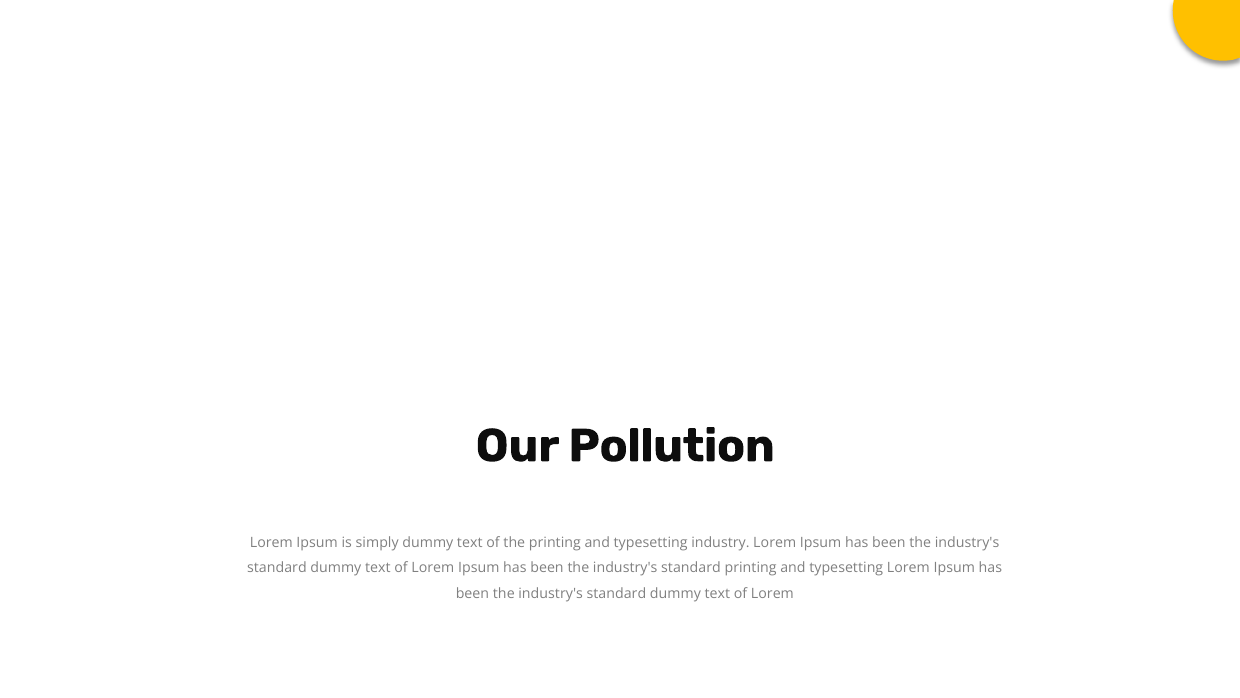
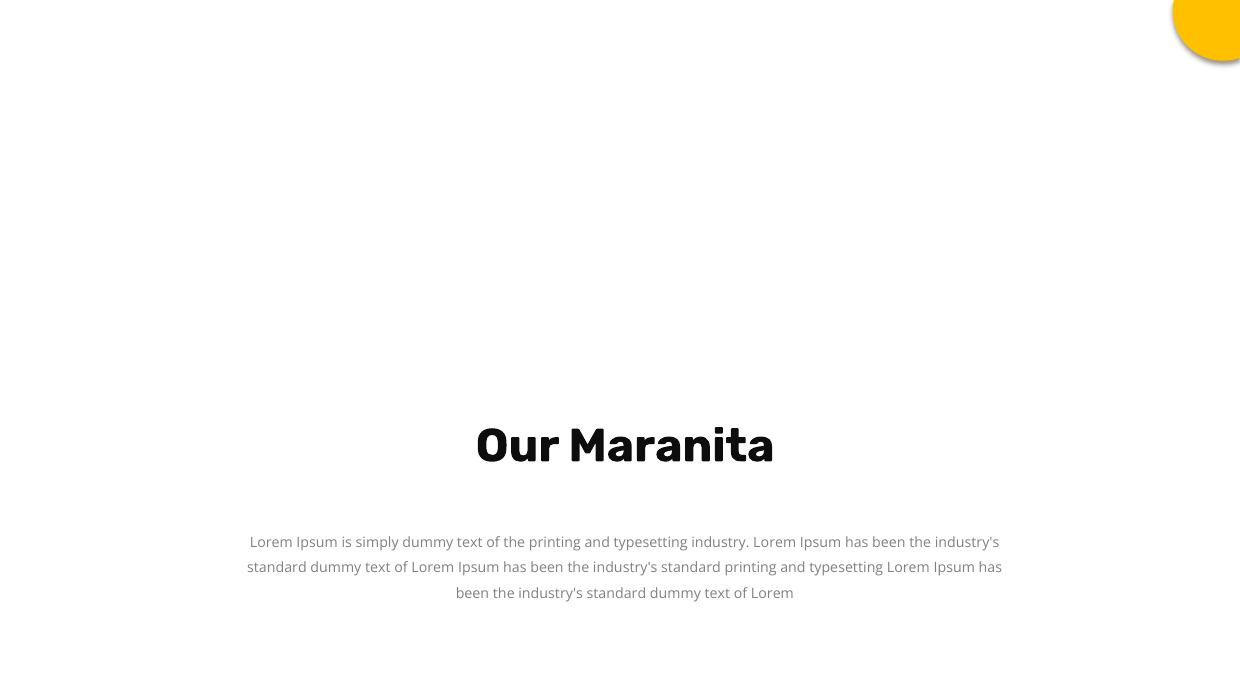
Pollution: Pollution -> Maranita
